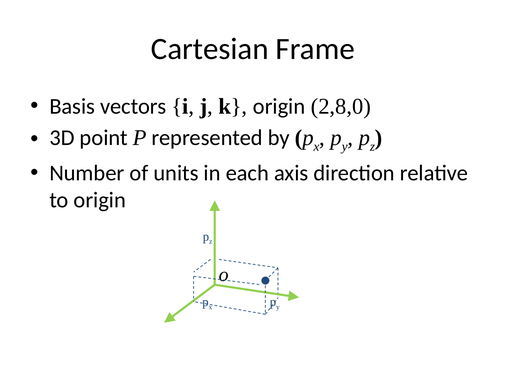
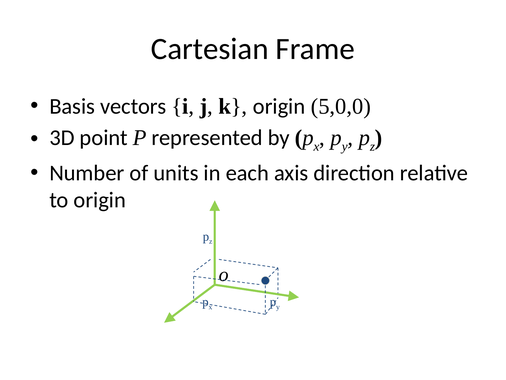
2,8,0: 2,8,0 -> 5,0,0
